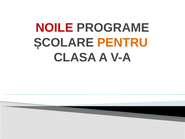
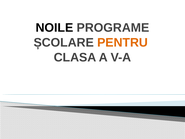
NOILE colour: red -> black
